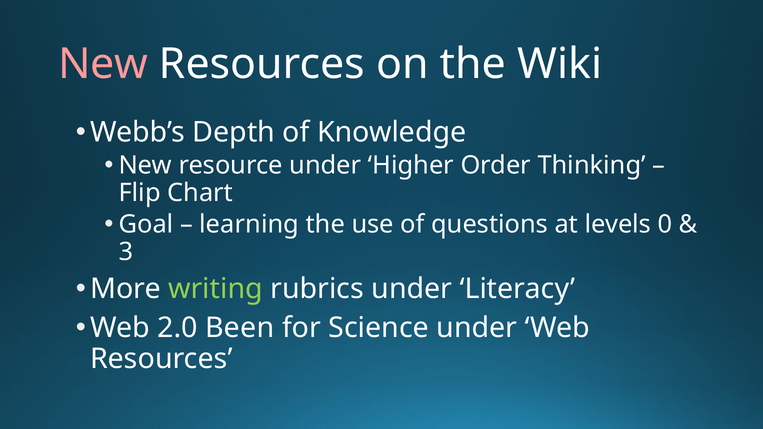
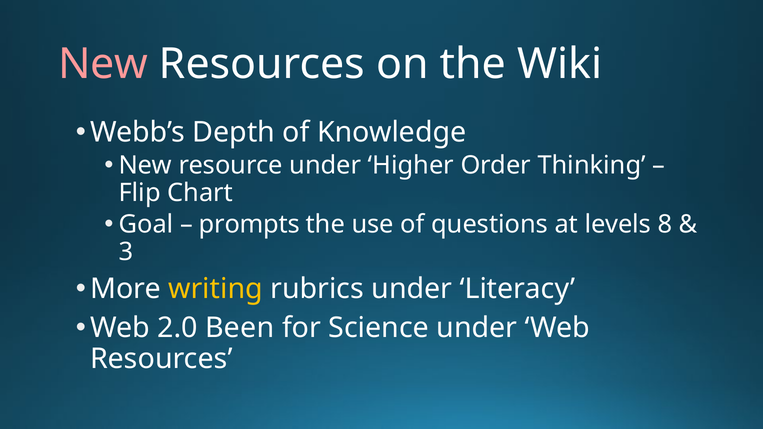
learning: learning -> prompts
0: 0 -> 8
writing colour: light green -> yellow
